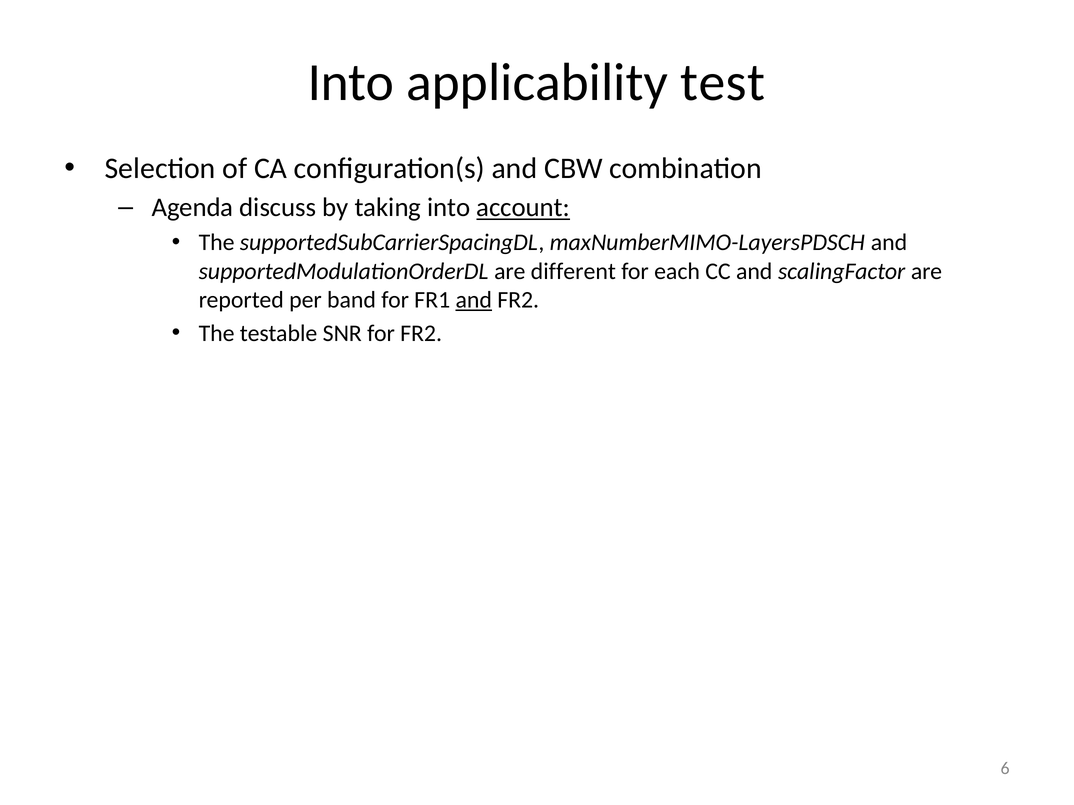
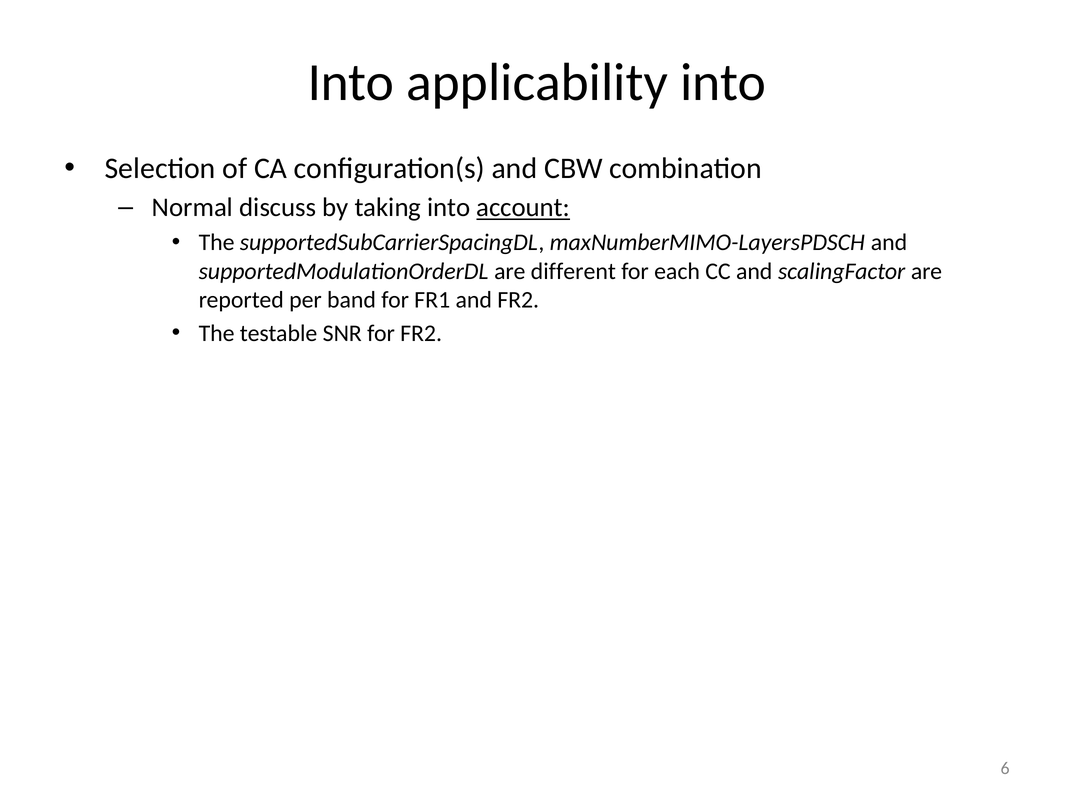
applicability test: test -> into
Agenda: Agenda -> Normal
and at (474, 300) underline: present -> none
